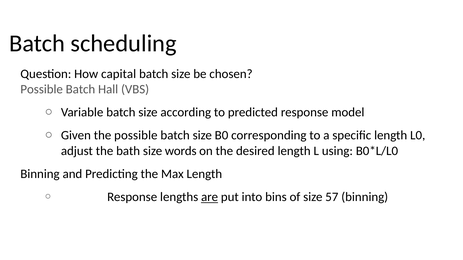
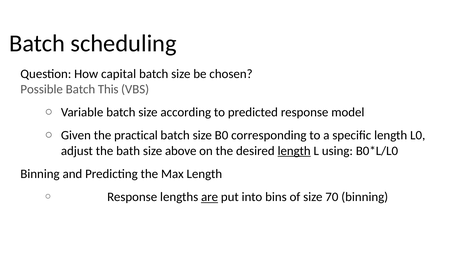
Hall: Hall -> This
the possible: possible -> practical
words: words -> above
length at (294, 151) underline: none -> present
57: 57 -> 70
